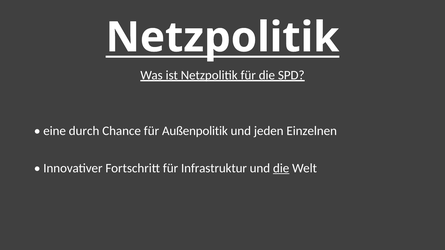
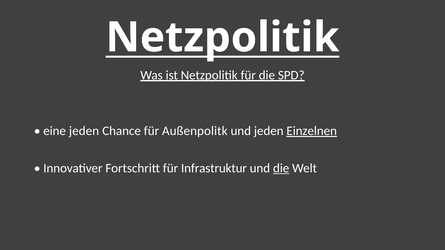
eine durch: durch -> jeden
Außenpolitik: Außenpolitik -> Außenpolitk
Einzelnen underline: none -> present
